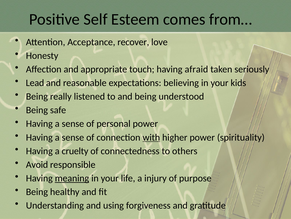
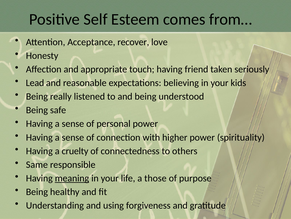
afraid: afraid -> friend
with underline: present -> none
Avoid: Avoid -> Same
injury: injury -> those
